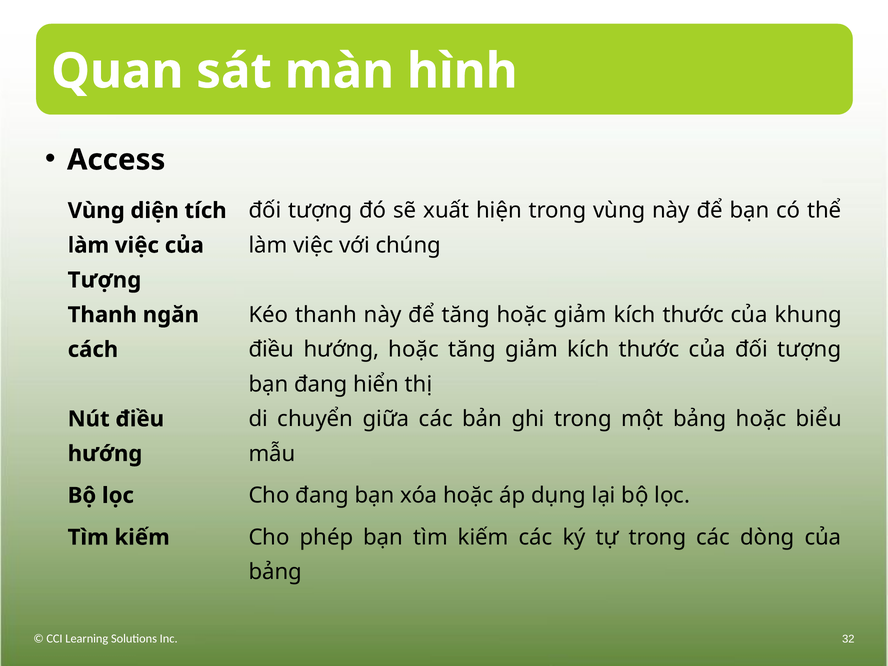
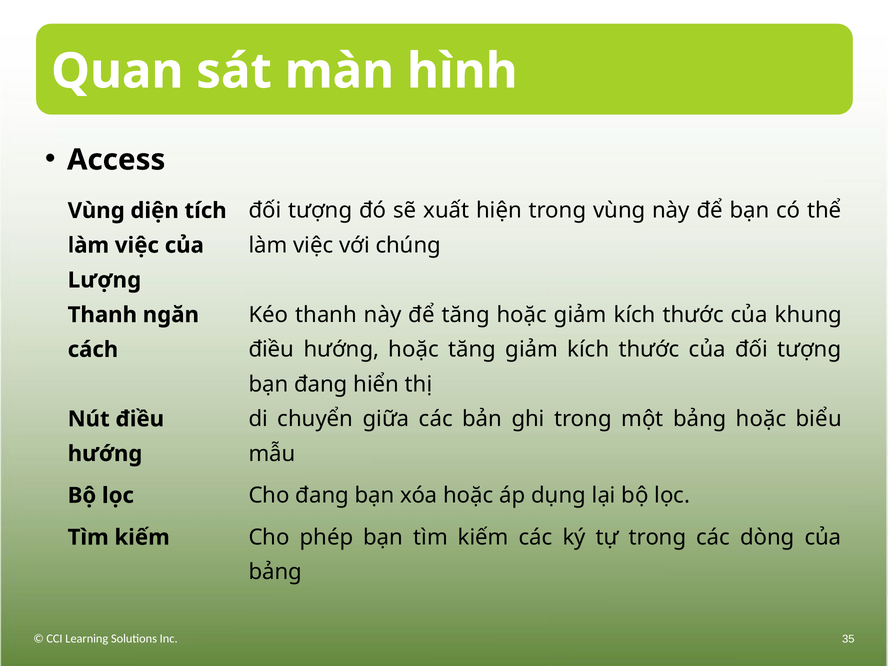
Tượng at (104, 280): Tượng -> Lượng
32: 32 -> 35
